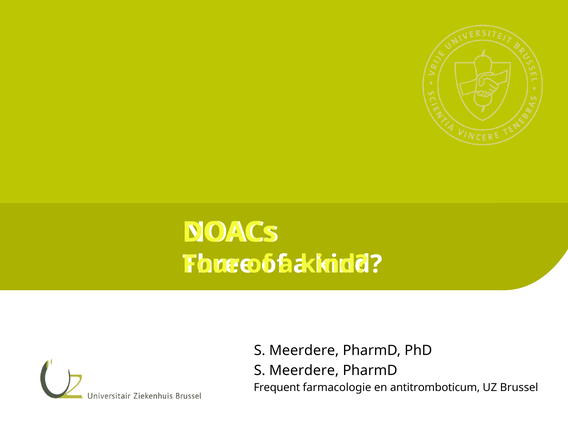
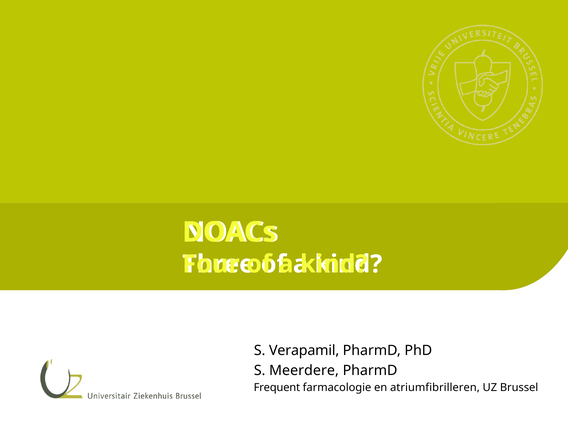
Meerdere at (304, 351): Meerdere -> Verapamil
antitromboticum: antitromboticum -> atriumfibrilleren
